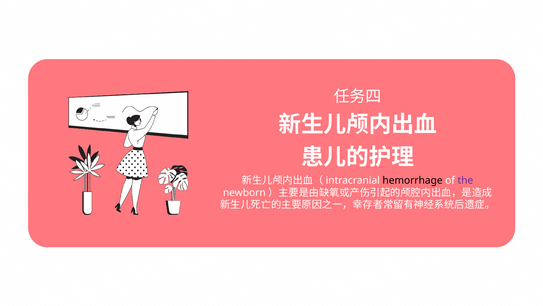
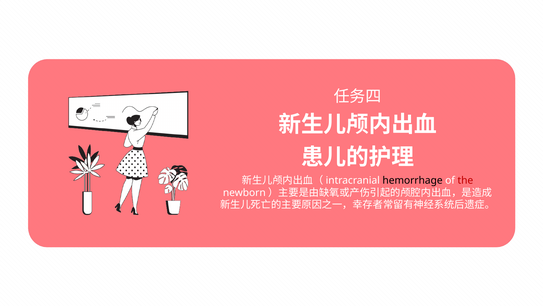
the colour: purple -> red
